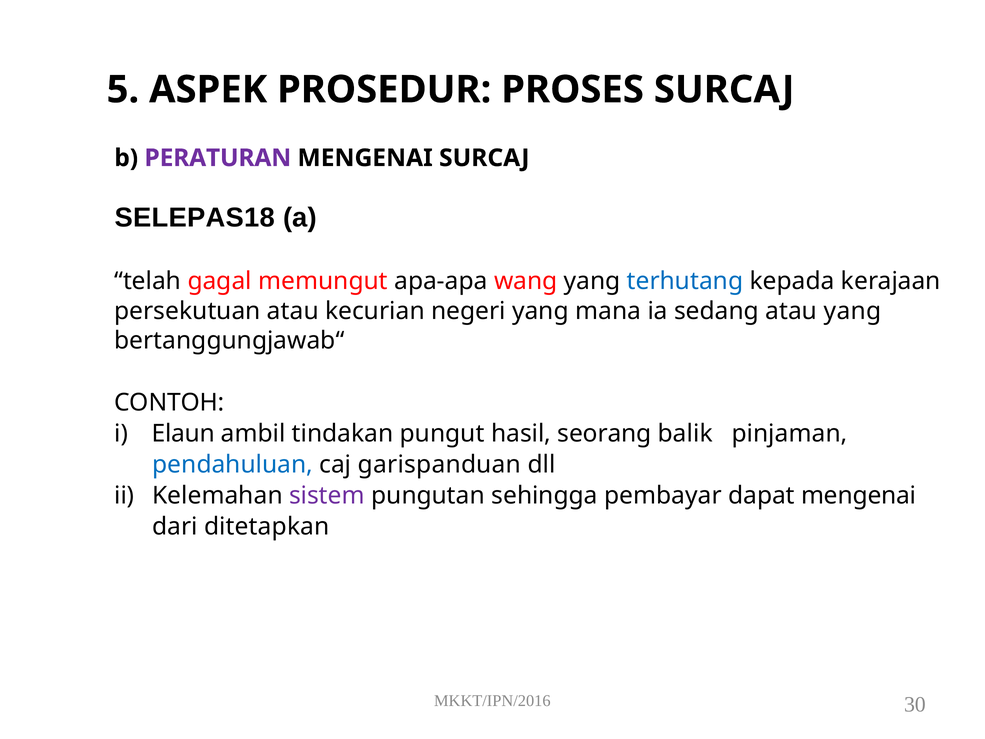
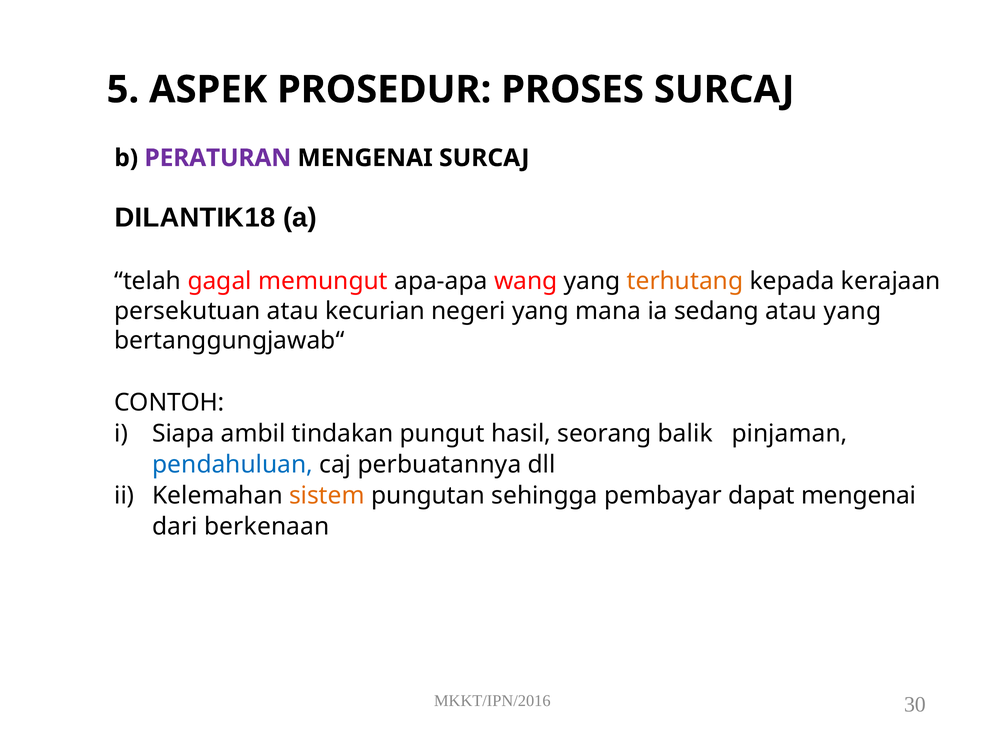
SELEPAS18: SELEPAS18 -> DILANTIK18
terhutang colour: blue -> orange
Elaun: Elaun -> Siapa
garispanduan: garispanduan -> perbuatannya
sistem colour: purple -> orange
ditetapkan: ditetapkan -> berkenaan
